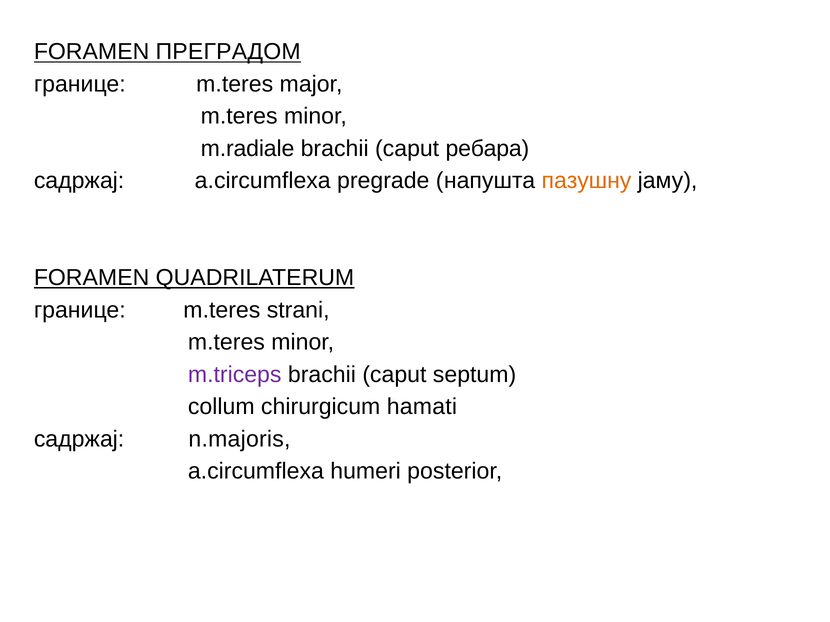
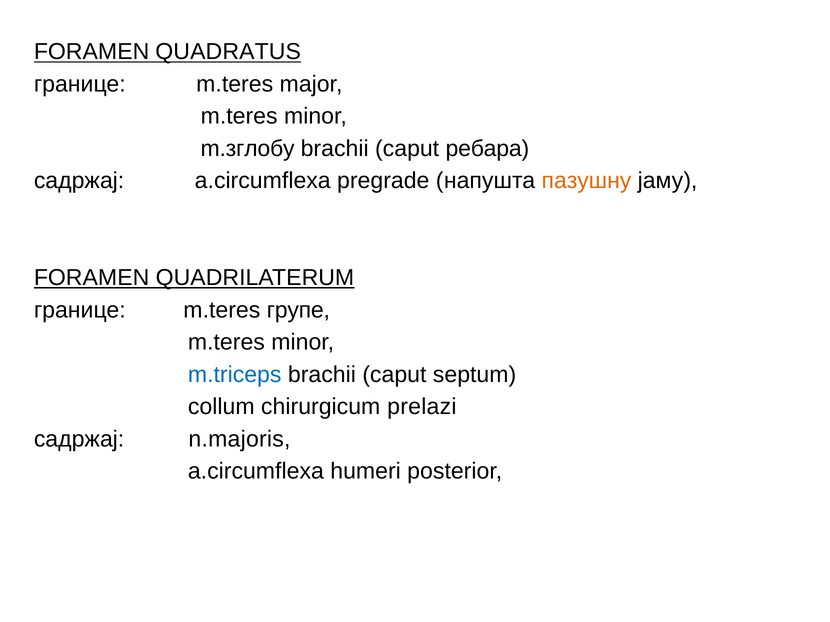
ПРЕГРАДОМ: ПРЕГРАДОМ -> QUADRATUS
m.radiale: m.radiale -> m.зглобу
strani: strani -> групе
m.triceps colour: purple -> blue
hamati: hamati -> prelazi
